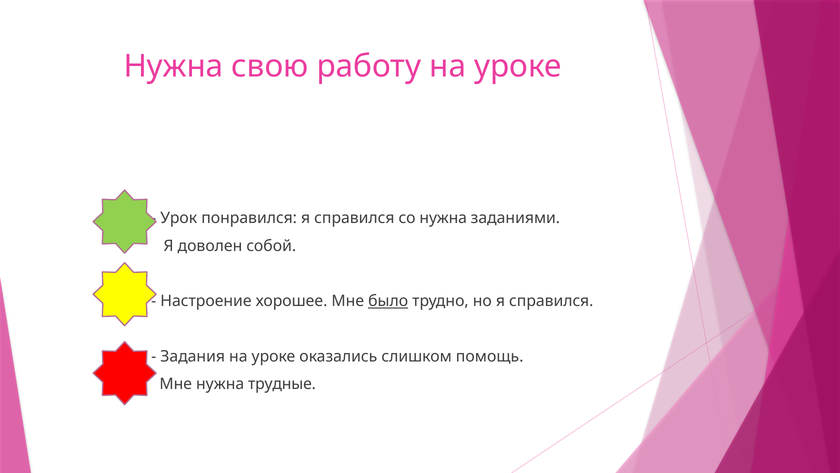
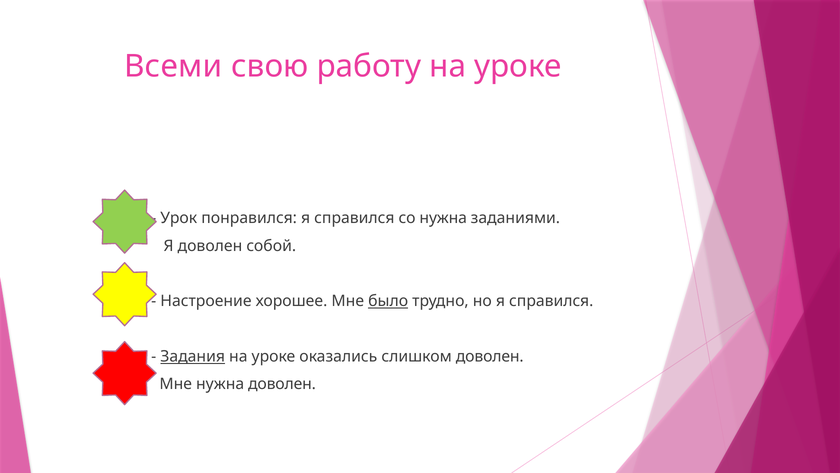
Нужна at (174, 66): Нужна -> Всеми
Задания underline: none -> present
слишком помощь: помощь -> доволен
нужна трудные: трудные -> доволен
